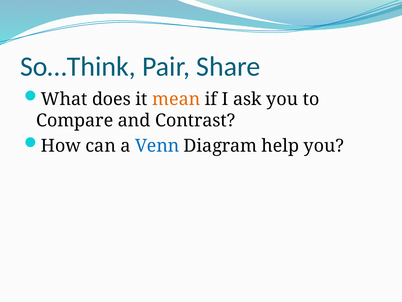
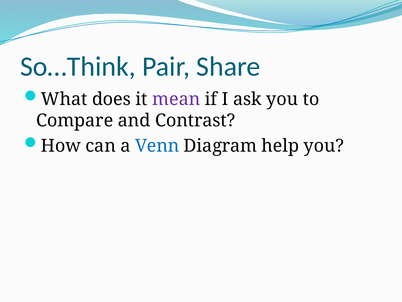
mean colour: orange -> purple
